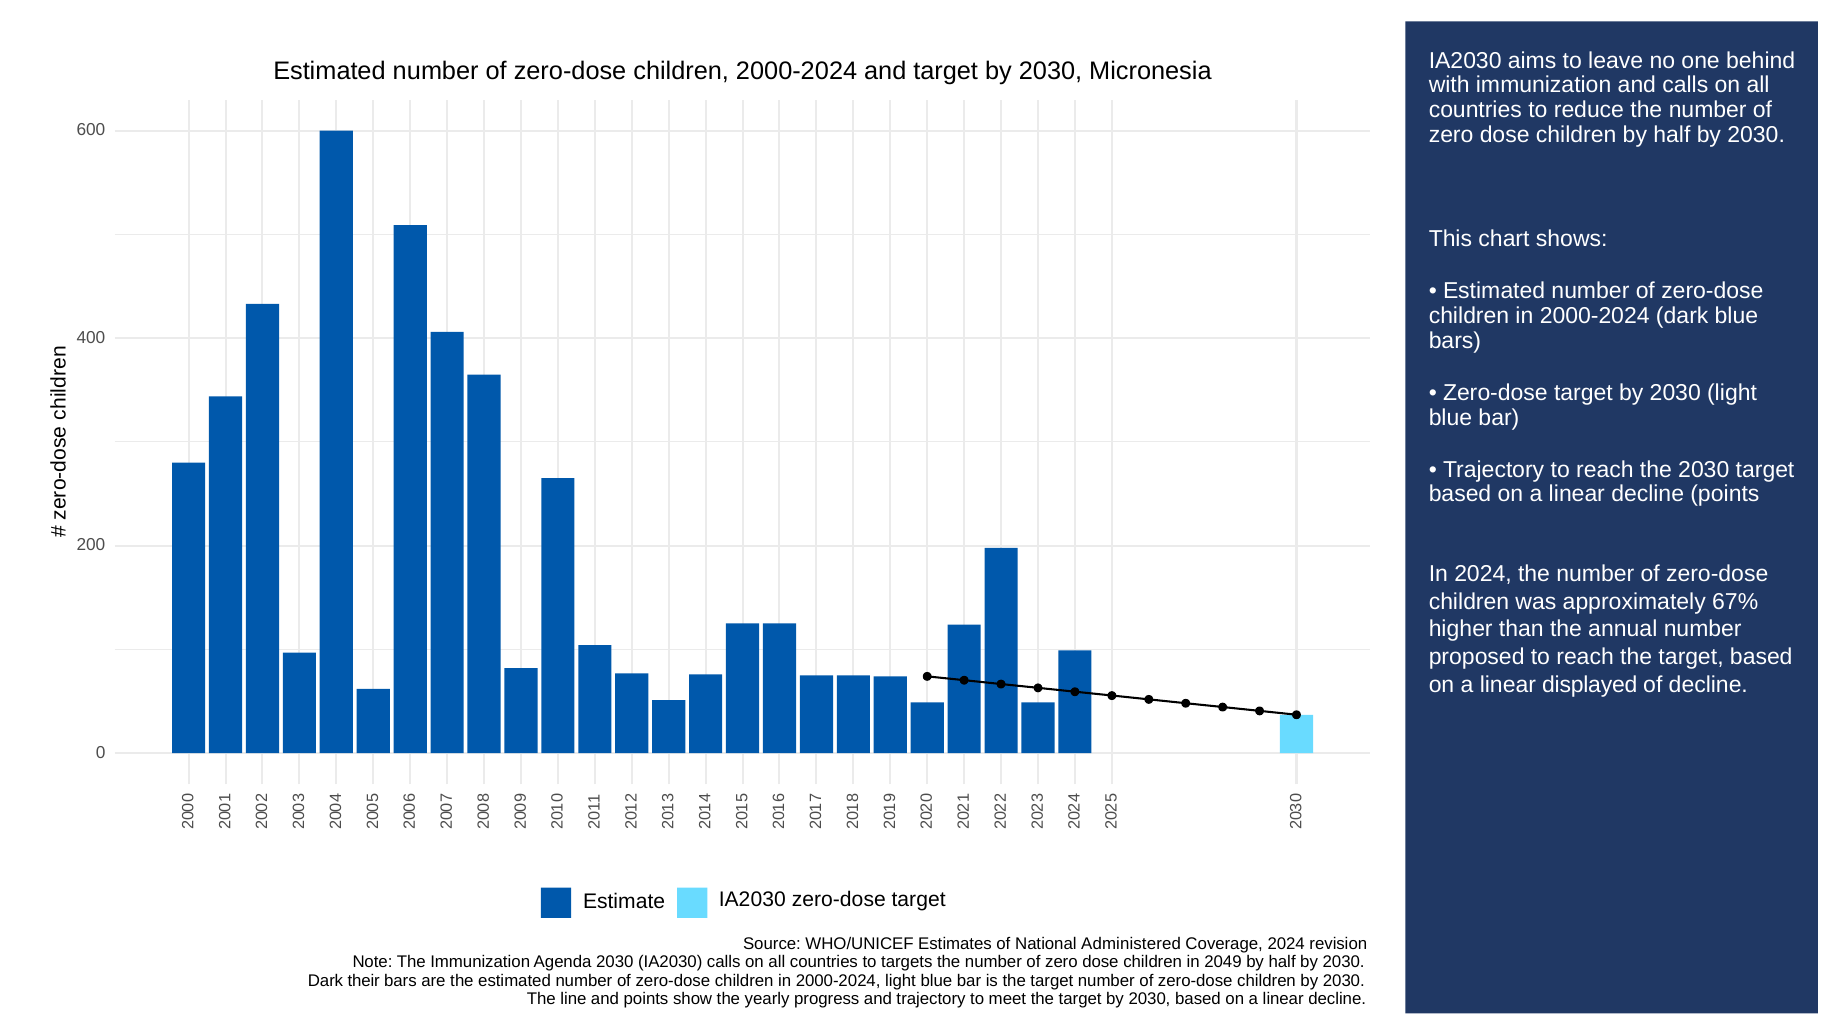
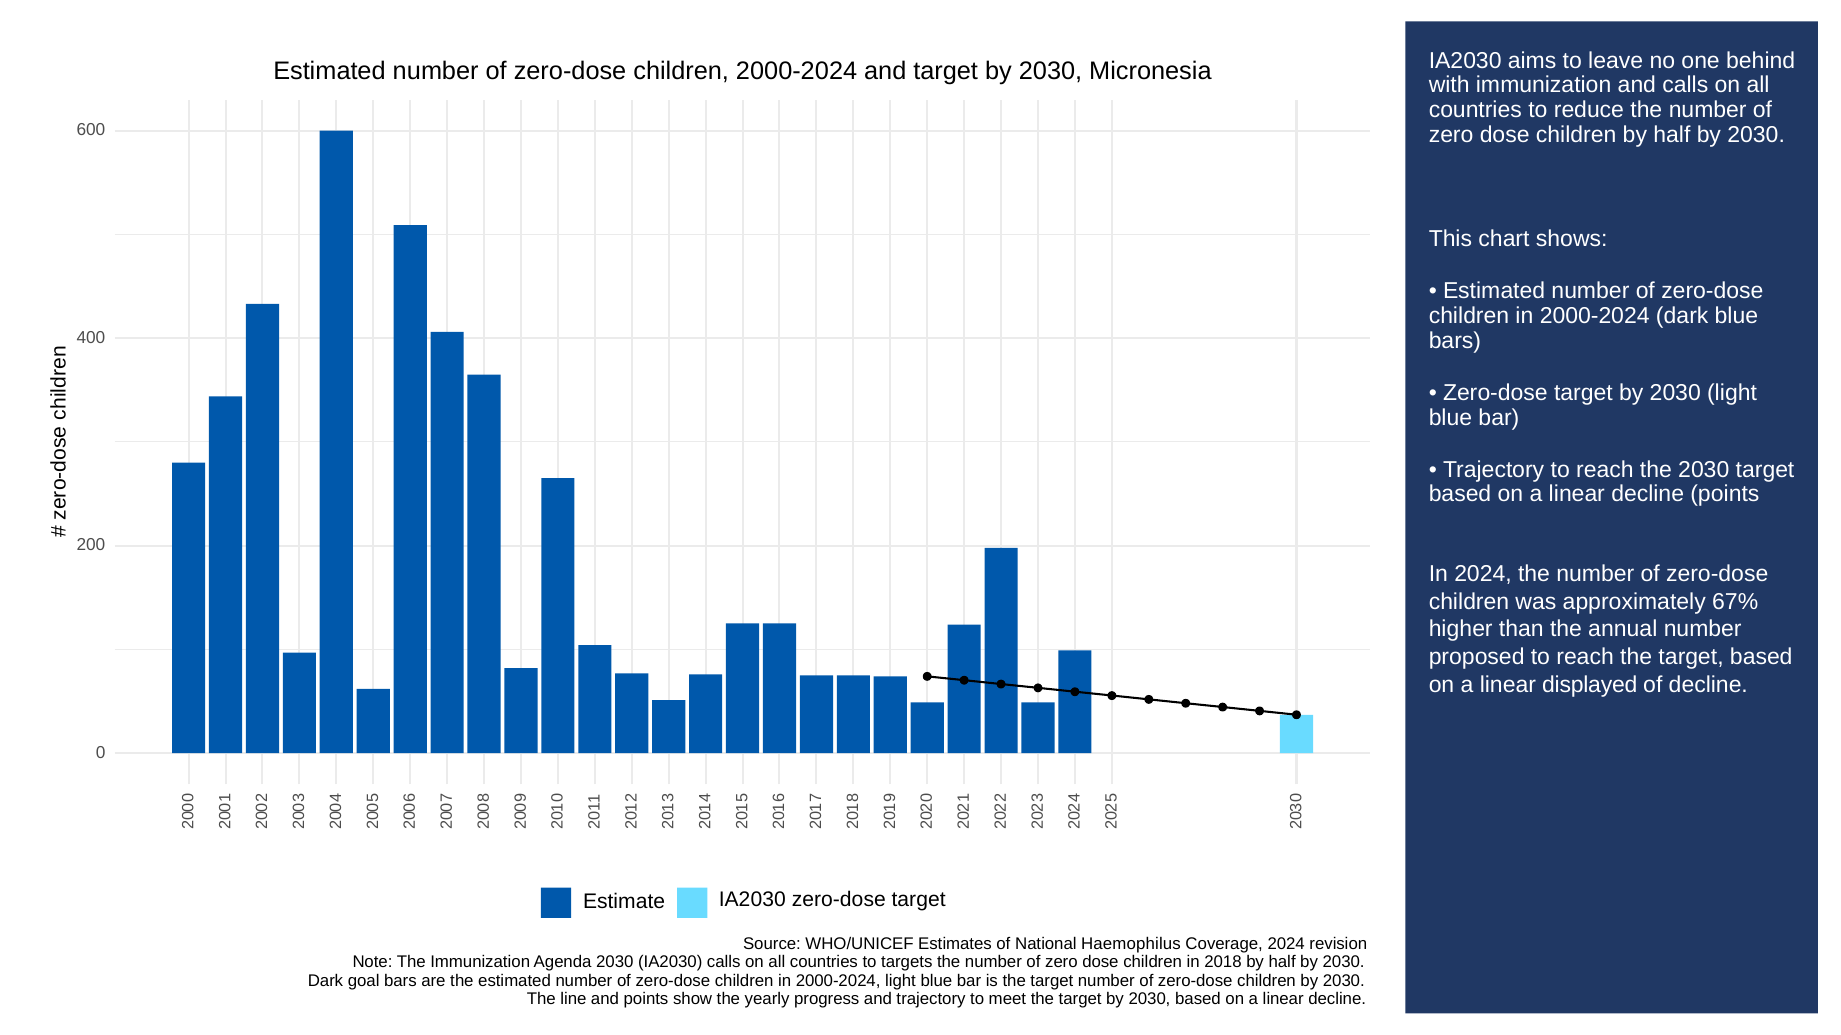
Administered: Administered -> Haemophilus
2049: 2049 -> 2018
their: their -> goal
